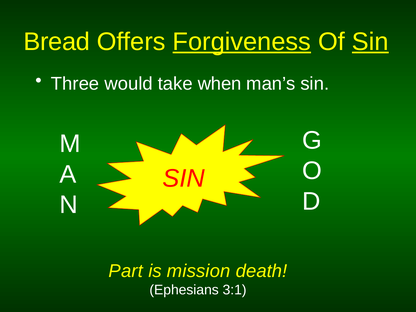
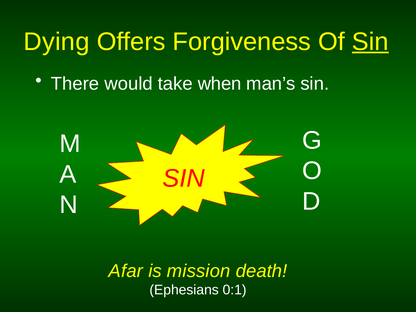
Bread: Bread -> Dying
Forgiveness underline: present -> none
Three: Three -> There
Part: Part -> Afar
3:1: 3:1 -> 0:1
